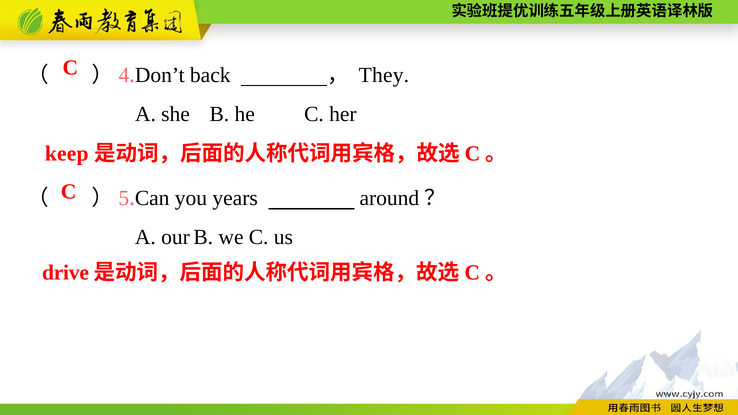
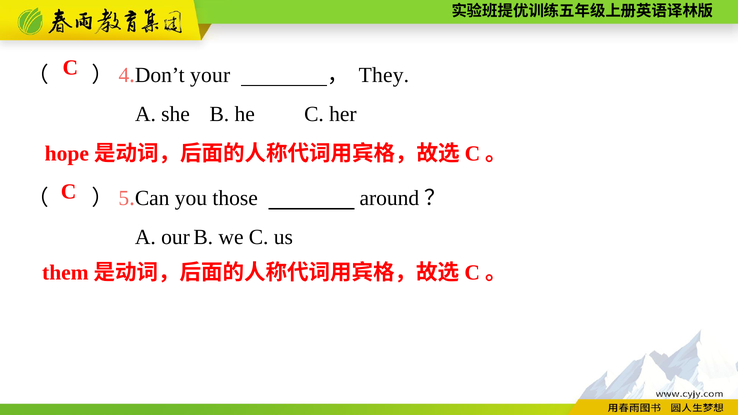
back: back -> your
keep: keep -> hope
years: years -> those
drive: drive -> them
